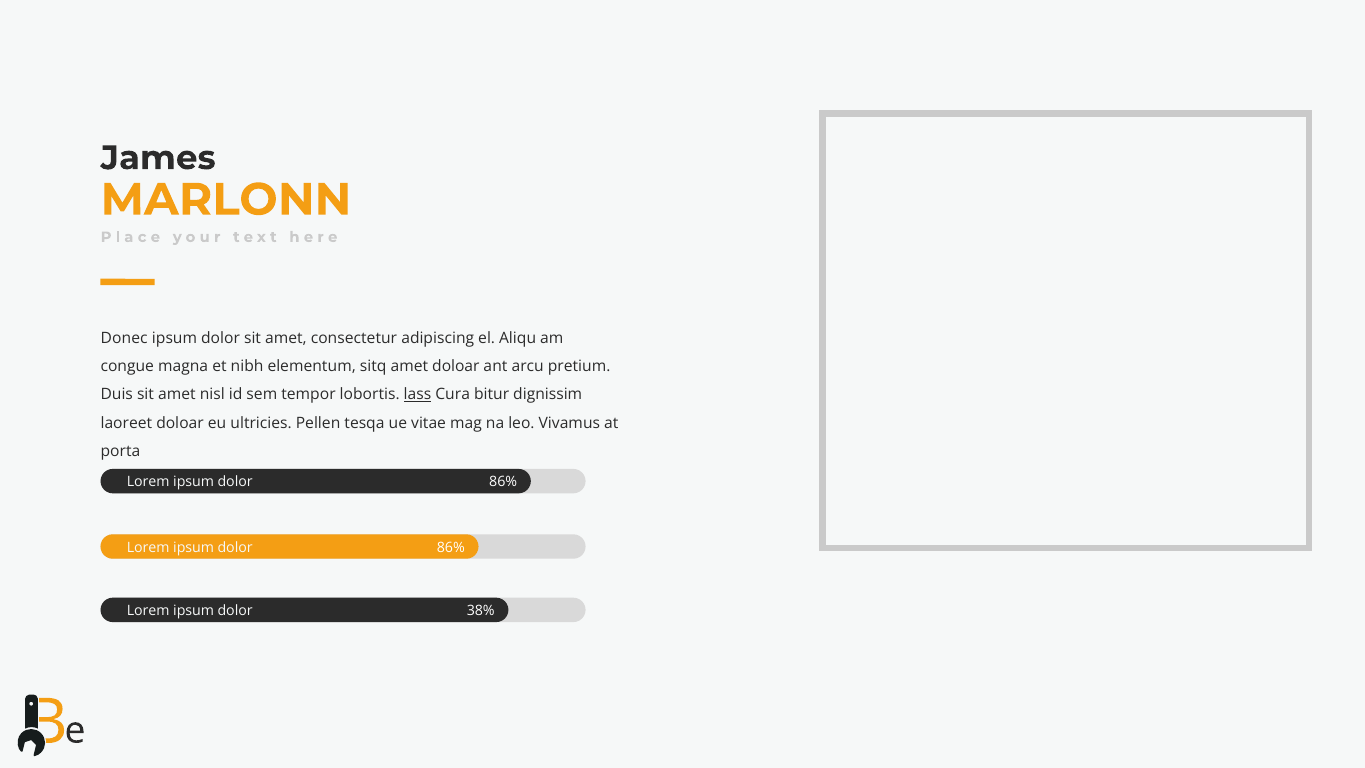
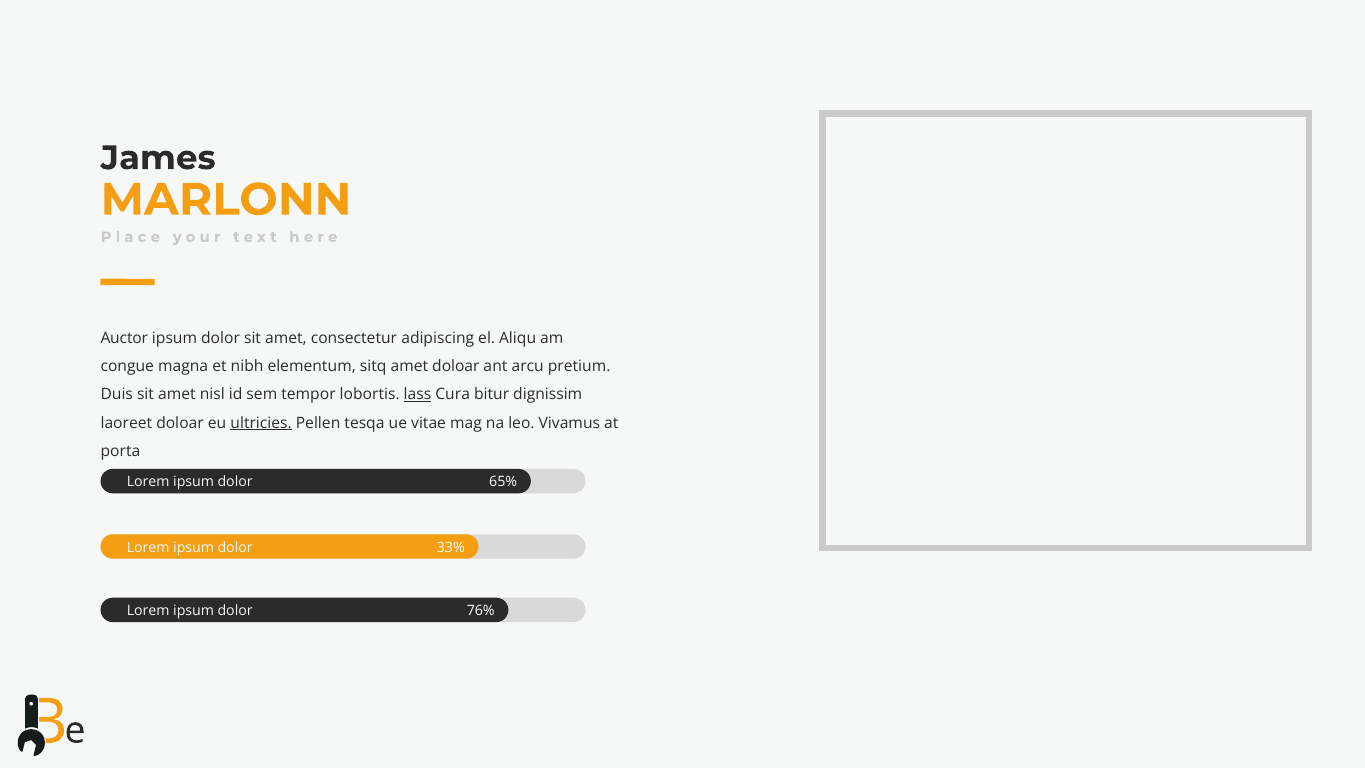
Donec: Donec -> Auctor
ultricies underline: none -> present
86% at (503, 482): 86% -> 65%
86% at (451, 547): 86% -> 33%
38%: 38% -> 76%
